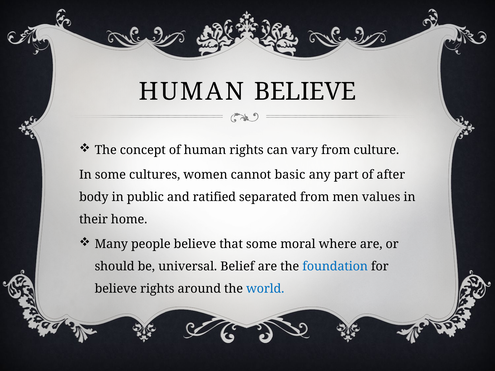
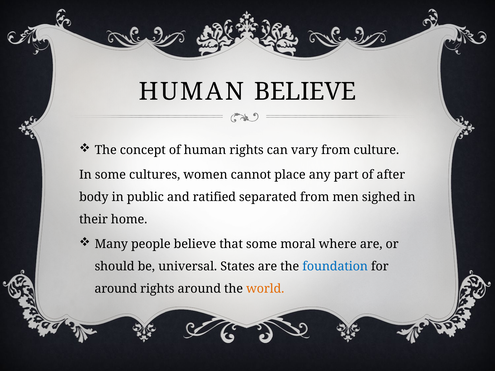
basic: basic -> place
values: values -> sighed
Belief: Belief -> States
believe at (116, 289): believe -> around
world colour: blue -> orange
